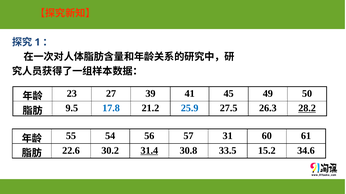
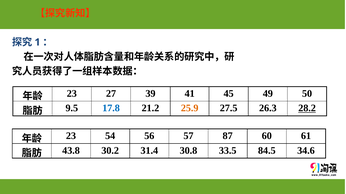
25.9 colour: blue -> orange
55 at (71, 136): 55 -> 23
31: 31 -> 87
22.6: 22.6 -> 43.8
31.4 underline: present -> none
15.2: 15.2 -> 84.5
